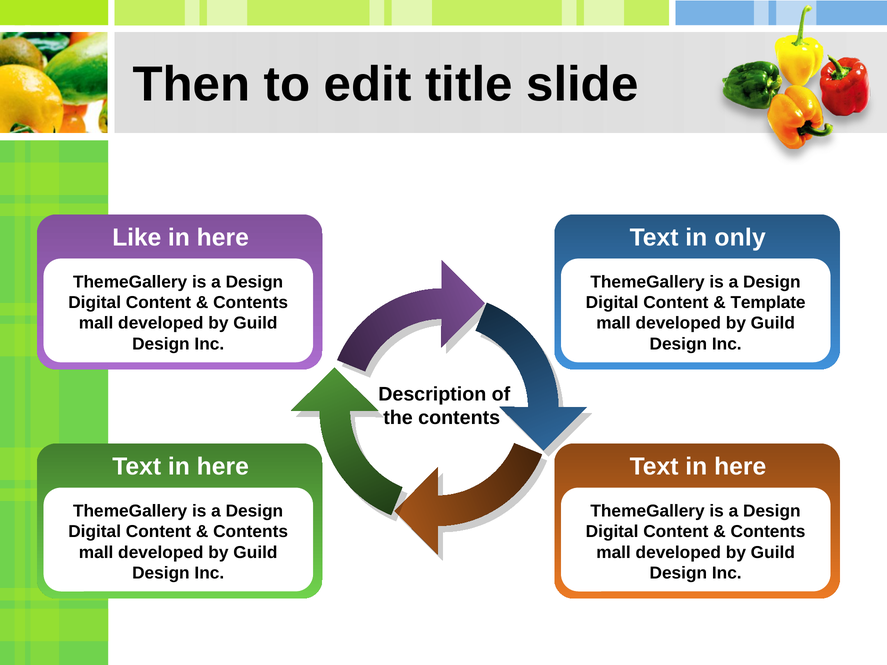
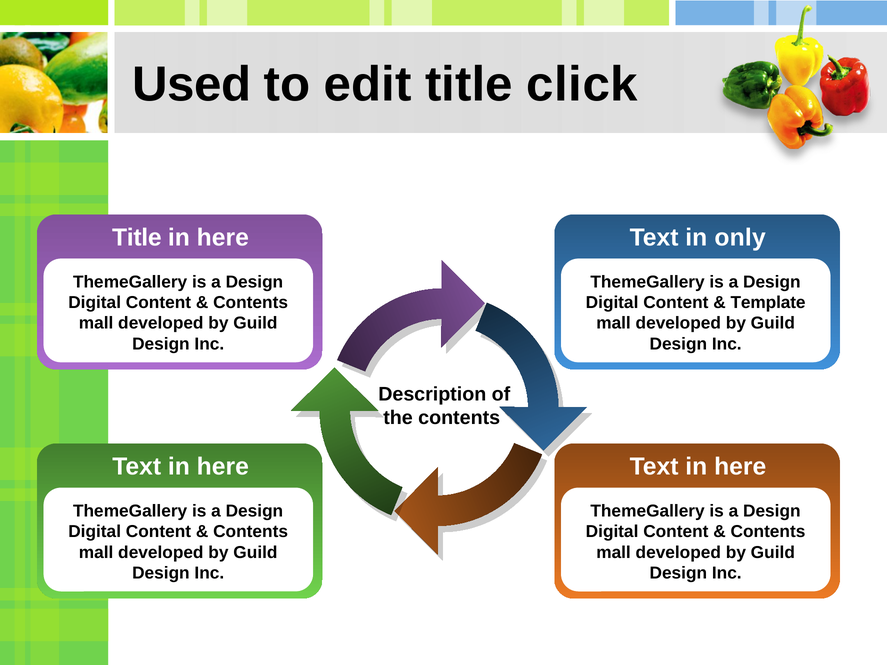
Then: Then -> Used
slide: slide -> click
Like at (137, 238): Like -> Title
